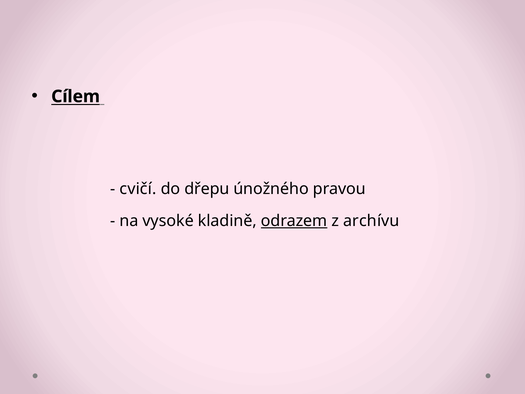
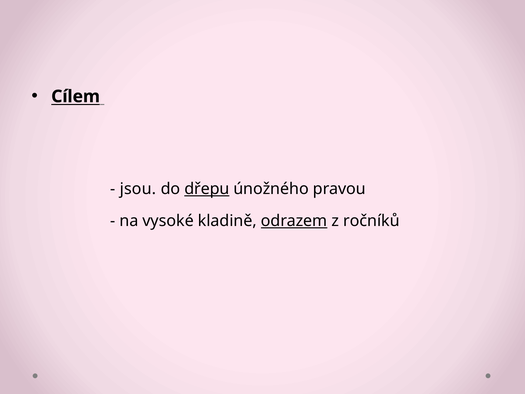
cvičí: cvičí -> jsou
dřepu underline: none -> present
archívu: archívu -> ročníků
